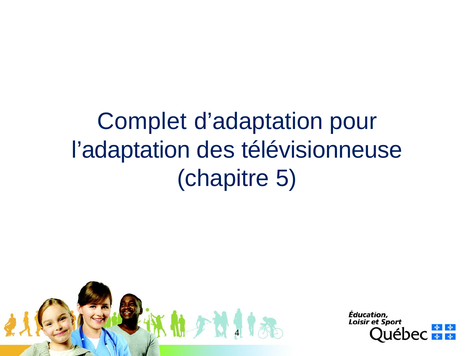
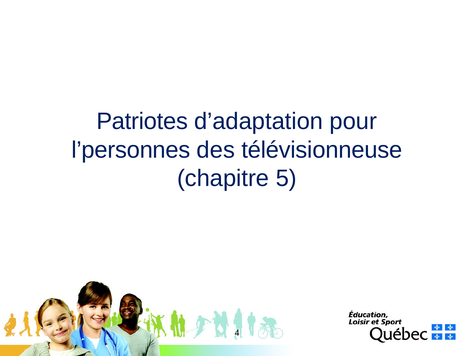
Complet: Complet -> Patriotes
l’adaptation: l’adaptation -> l’personnes
